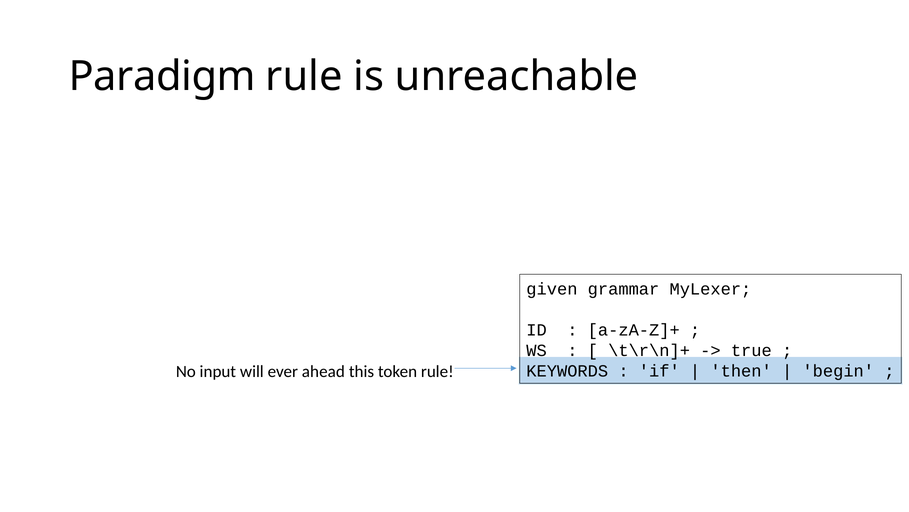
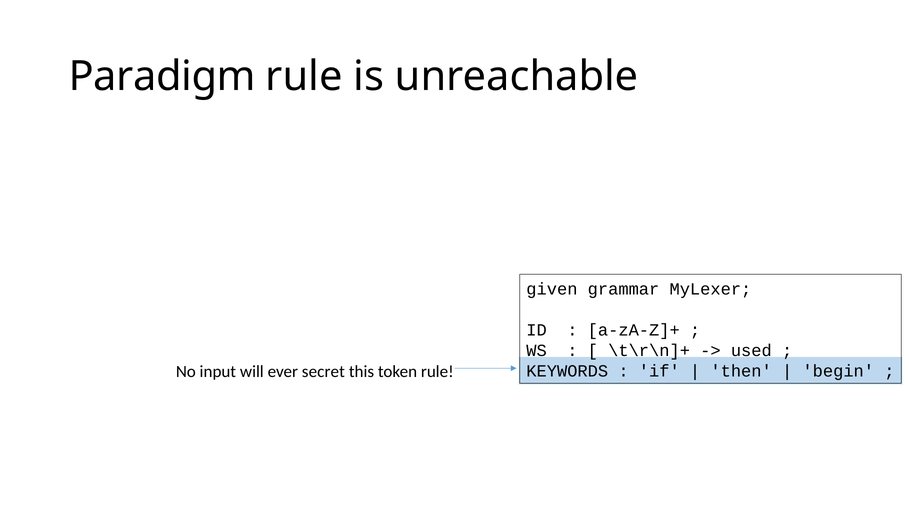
true: true -> used
ahead: ahead -> secret
